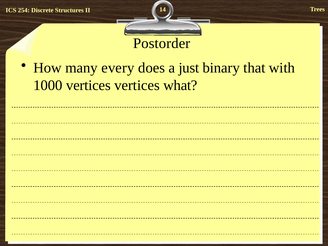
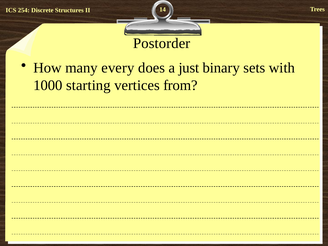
that: that -> sets
1000 vertices: vertices -> starting
what: what -> from
